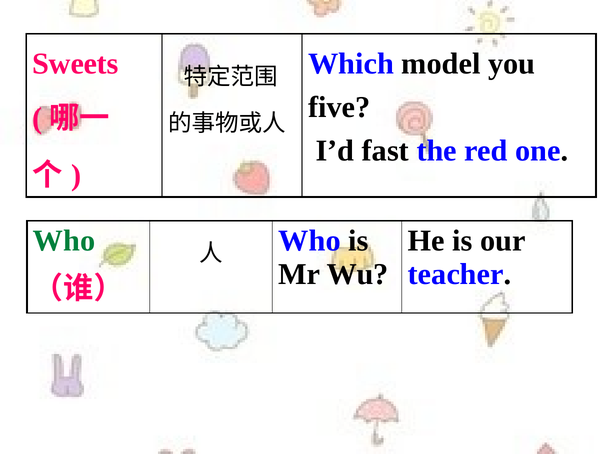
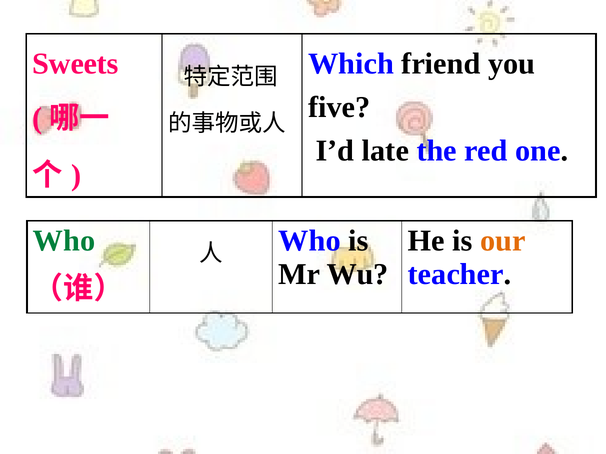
model: model -> friend
fast: fast -> late
our colour: black -> orange
